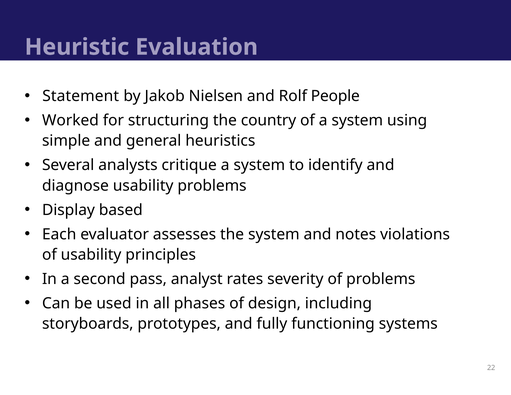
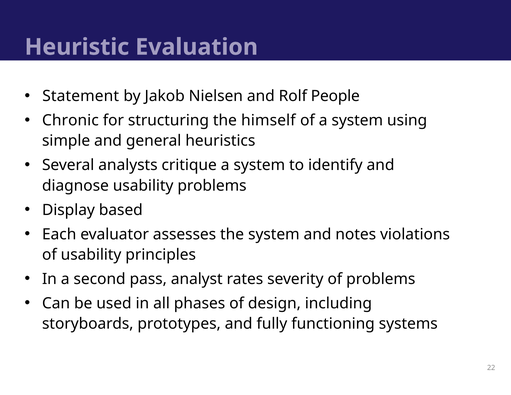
Worked: Worked -> Chronic
country: country -> himself
